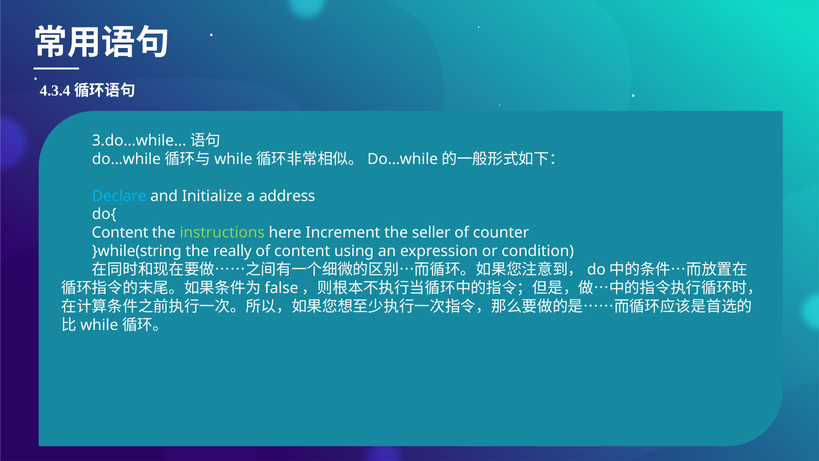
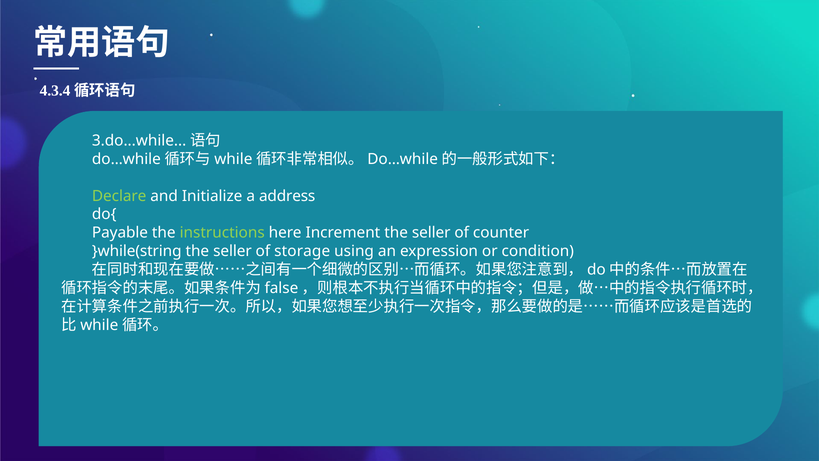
Declare colour: light blue -> light green
Content at (120, 233): Content -> Payable
really at (232, 251): really -> seller
of content: content -> storage
